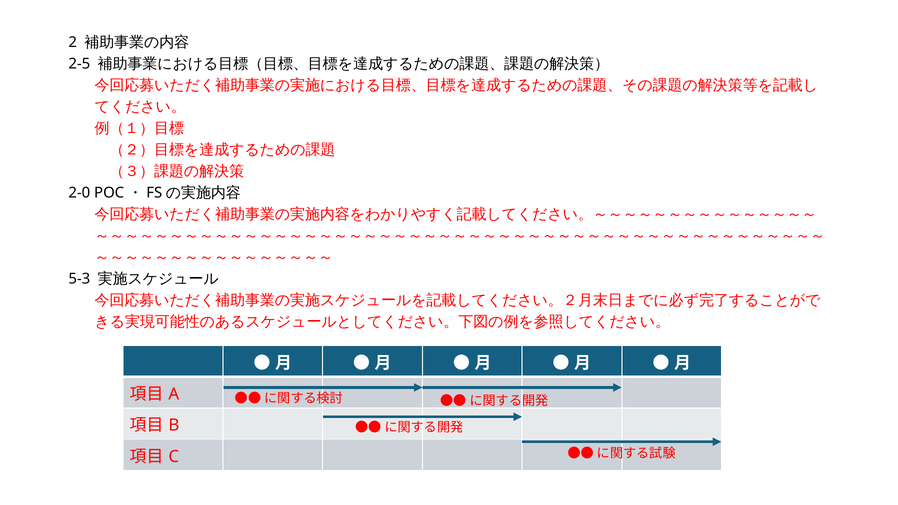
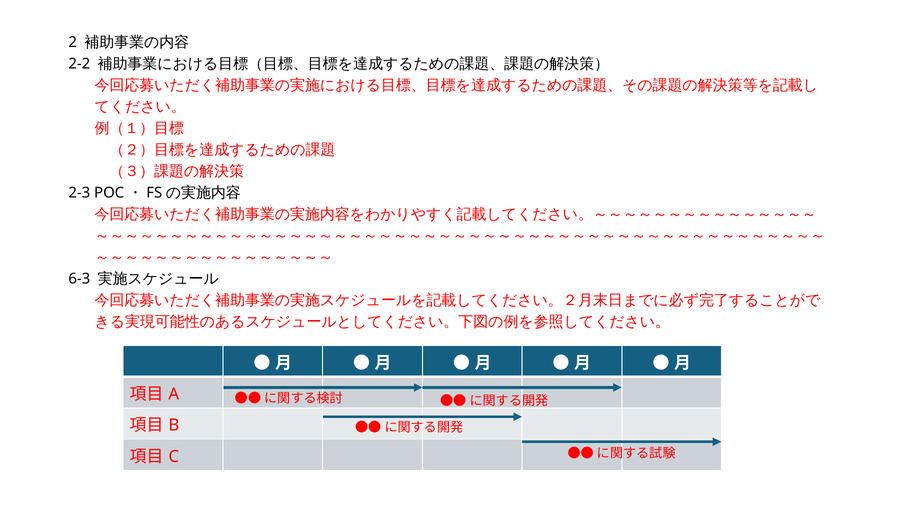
2-5: 2-5 -> 2-2
2-0: 2-0 -> 2-3
5-3: 5-3 -> 6-3
